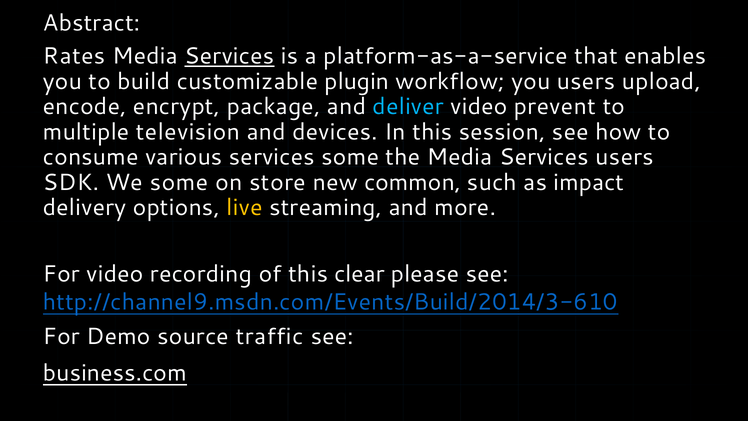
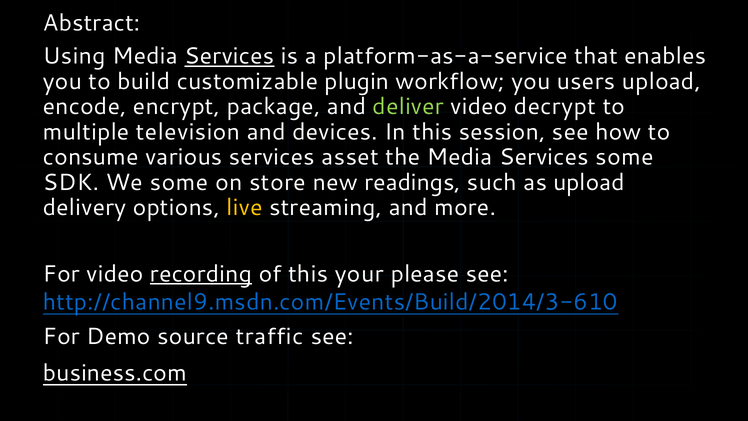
Rates: Rates -> Using
deliver colour: light blue -> light green
prevent: prevent -> decrypt
services some: some -> asset
Services users: users -> some
common: common -> readings
as impact: impact -> upload
recording underline: none -> present
clear: clear -> your
